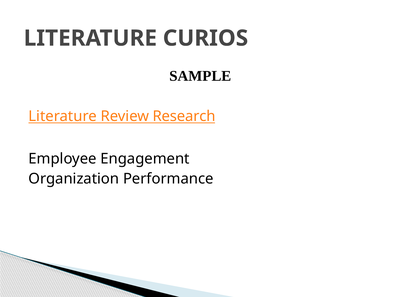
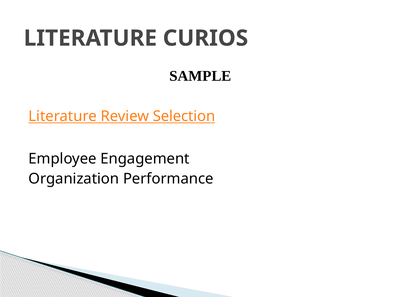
Research: Research -> Selection
